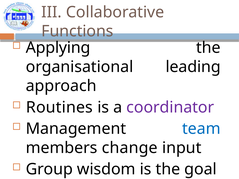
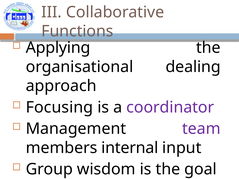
leading: leading -> dealing
Routines: Routines -> Focusing
team colour: blue -> purple
change: change -> internal
